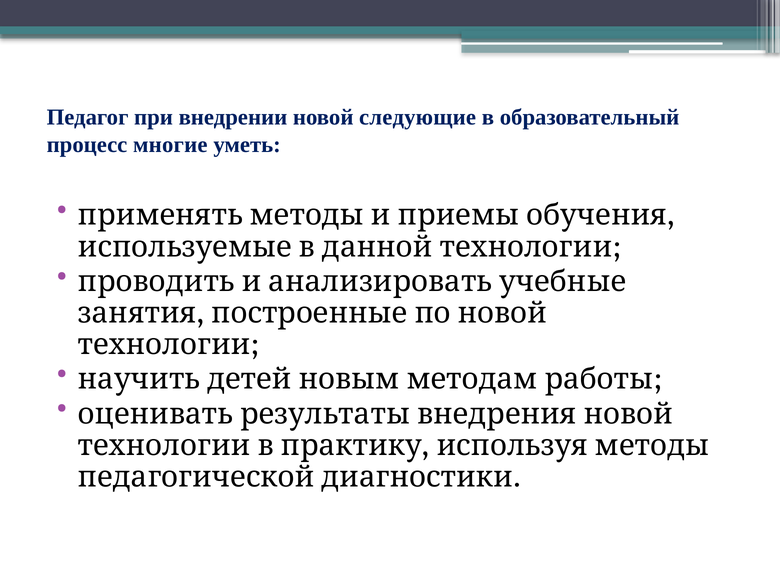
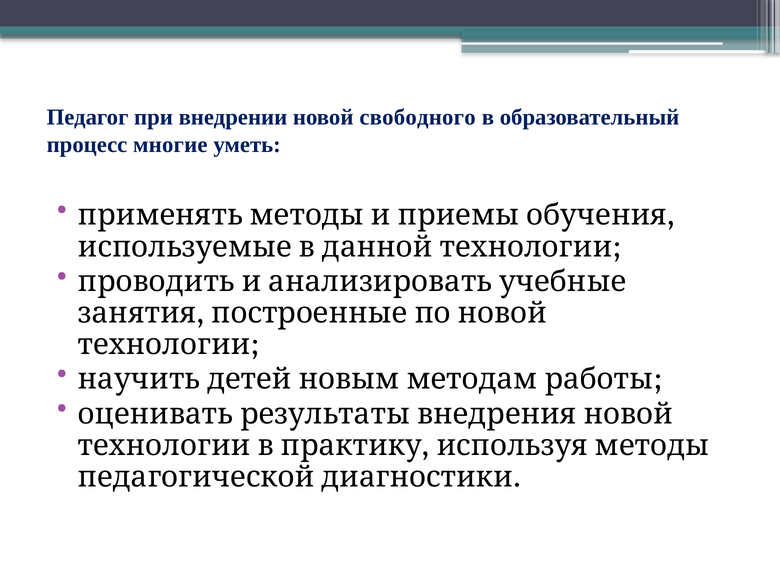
следующие: следующие -> свободного
